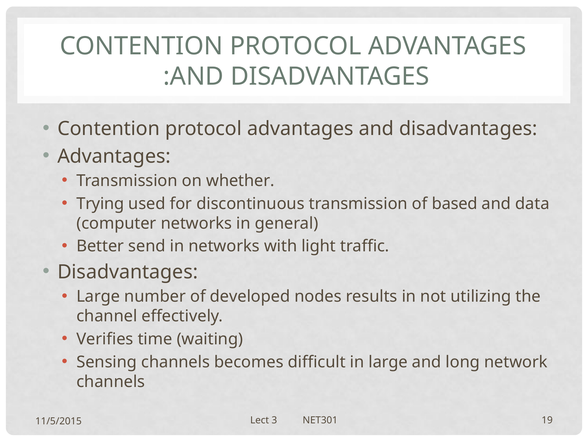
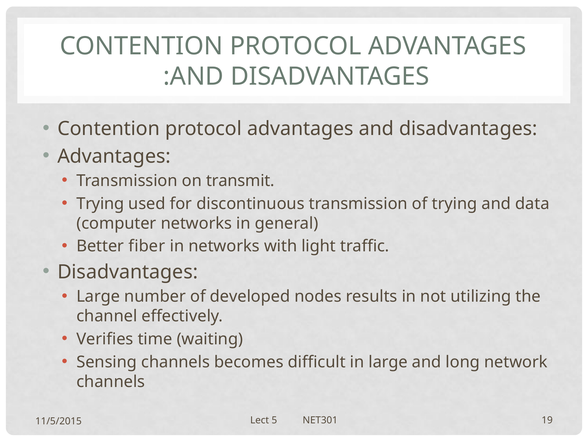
whether: whether -> transmit
of based: based -> trying
send: send -> fiber
3: 3 -> 5
